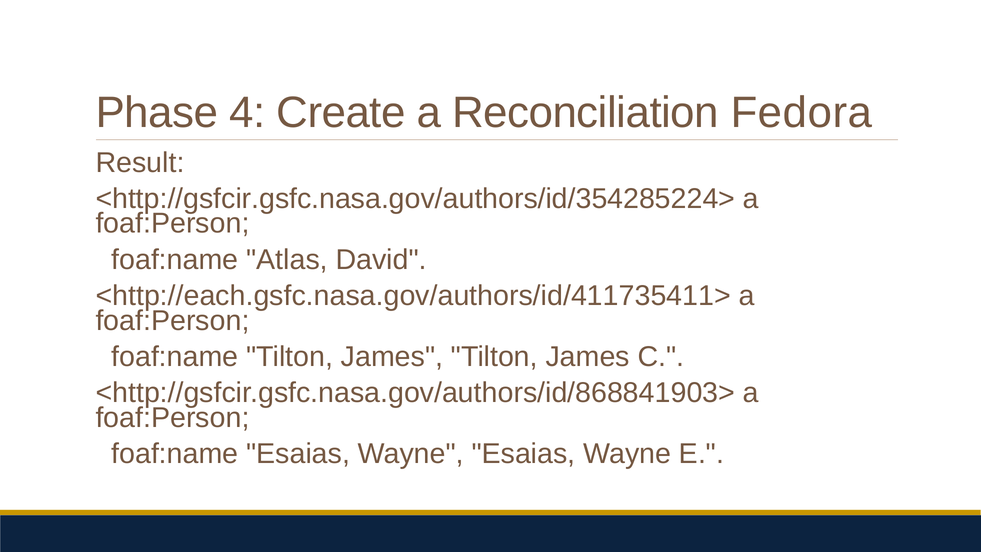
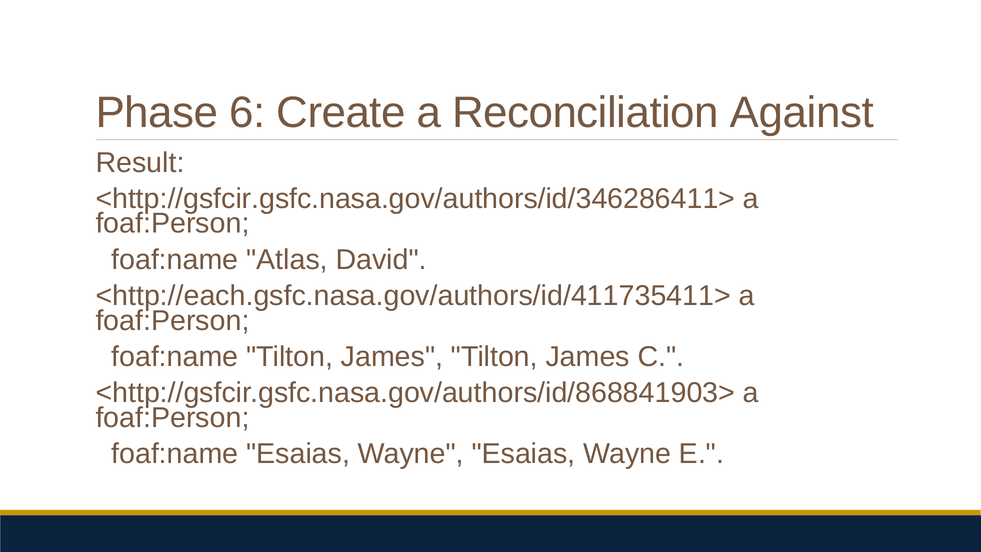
4: 4 -> 6
Fedora: Fedora -> Against
<http://gsfcir.gsfc.nasa.gov/authors/id/354285224>: <http://gsfcir.gsfc.nasa.gov/authors/id/354285224> -> <http://gsfcir.gsfc.nasa.gov/authors/id/346286411>
